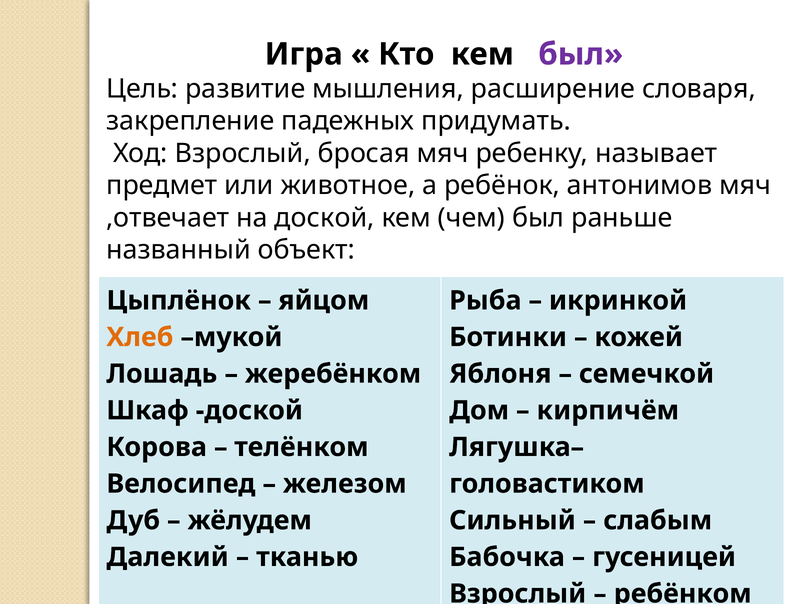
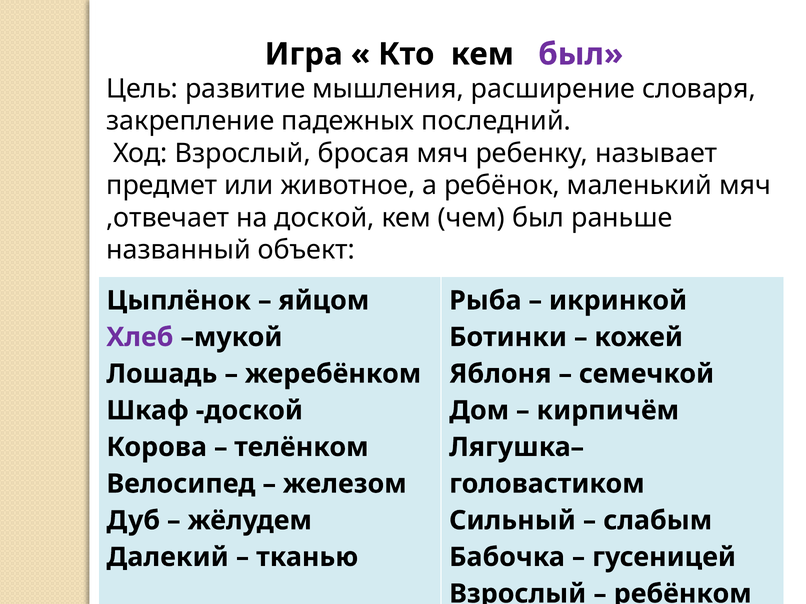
придумать: придумать -> последний
антонимов: антонимов -> маленький
Хлеб colour: orange -> purple
